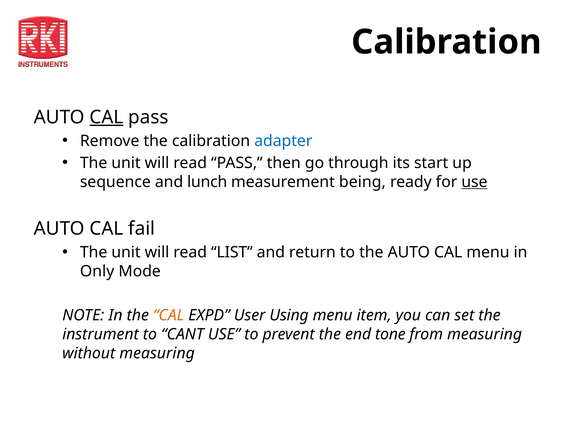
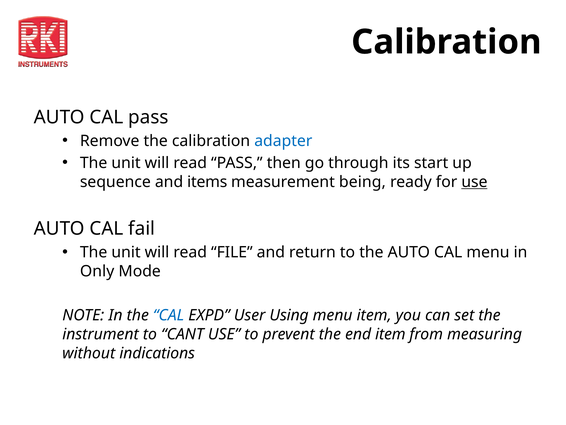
CAL at (106, 117) underline: present -> none
lunch: lunch -> items
LIST: LIST -> FILE
CAL at (169, 315) colour: orange -> blue
end tone: tone -> item
without measuring: measuring -> indications
